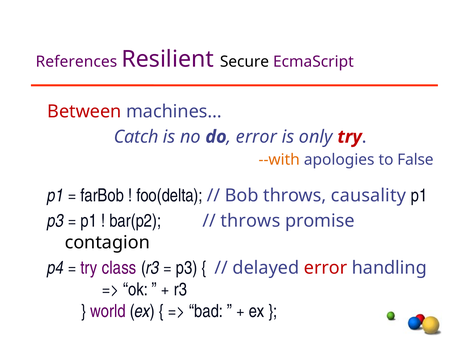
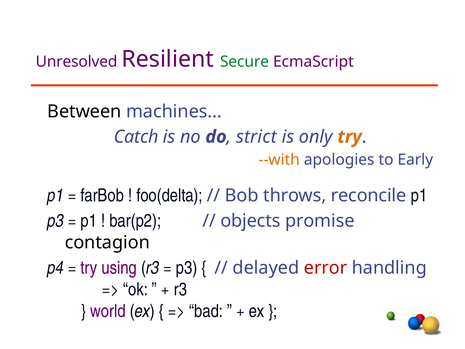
References: References -> Unresolved
Secure colour: black -> green
Between colour: red -> black
error at (256, 137): error -> strict
try at (350, 137) colour: red -> orange
False: False -> Early
causality: causality -> reconcile
throws at (250, 221): throws -> objects
class: class -> using
